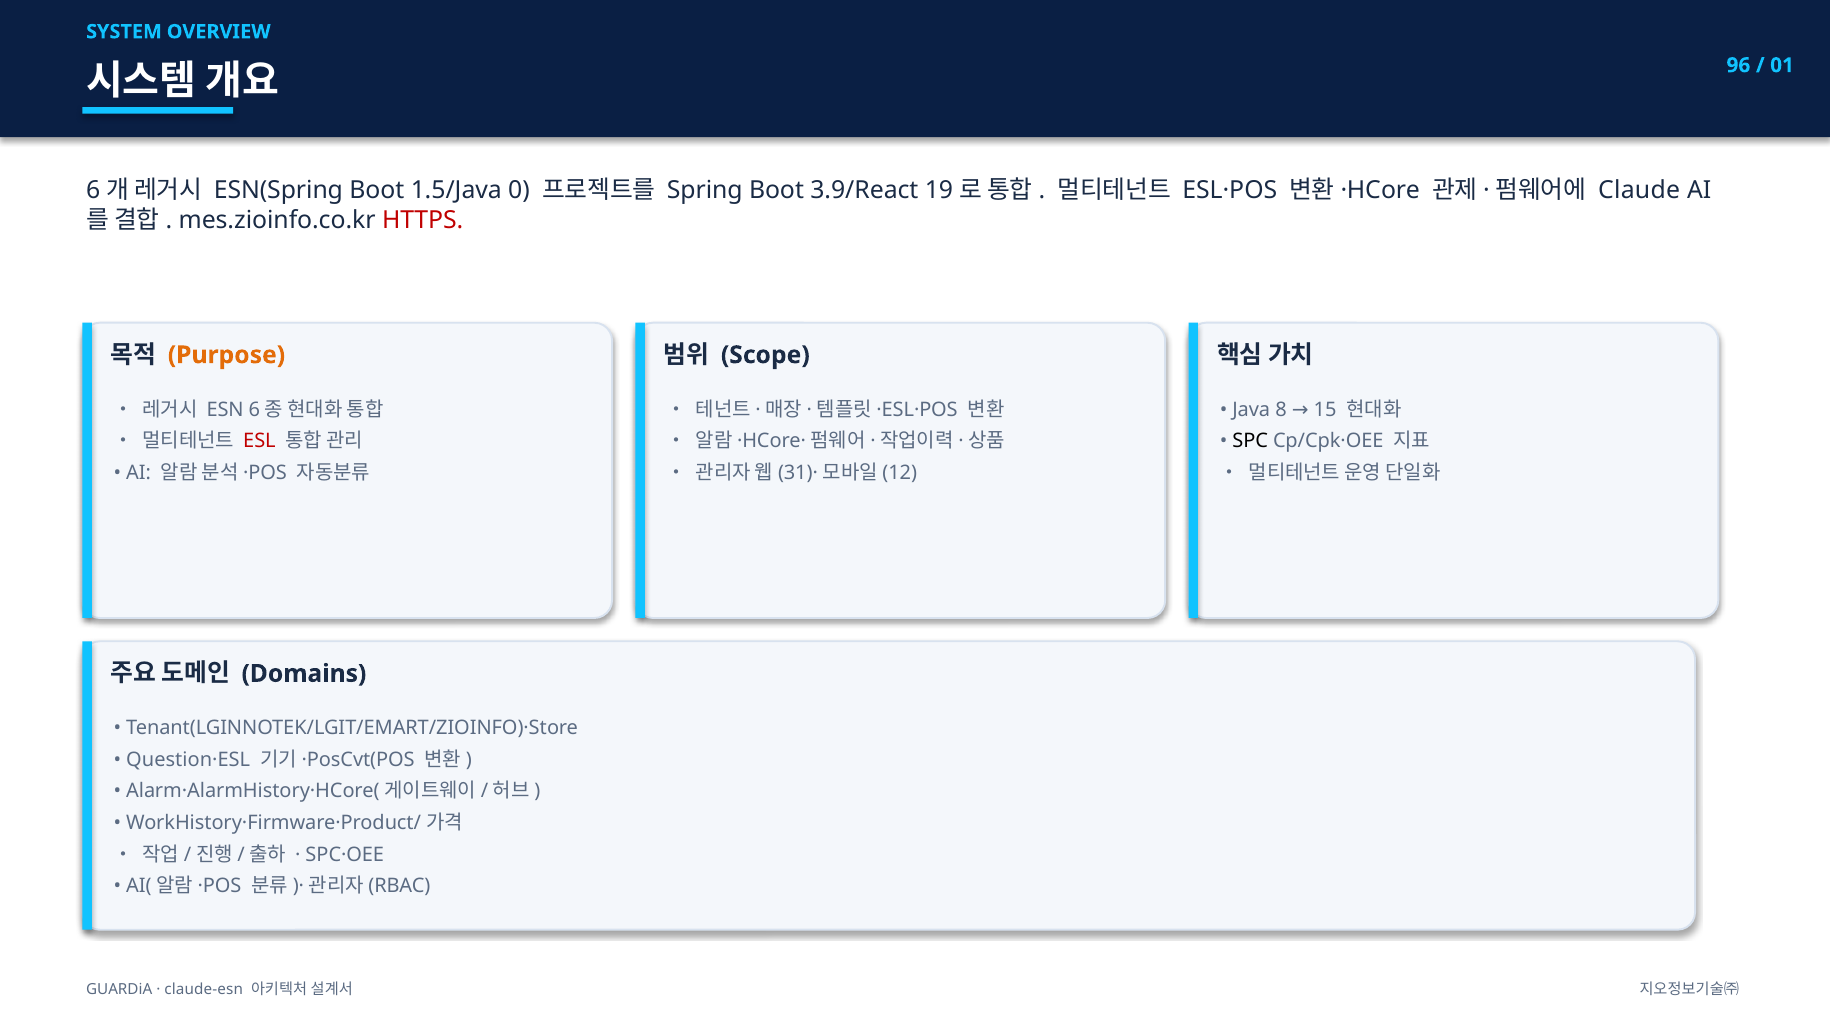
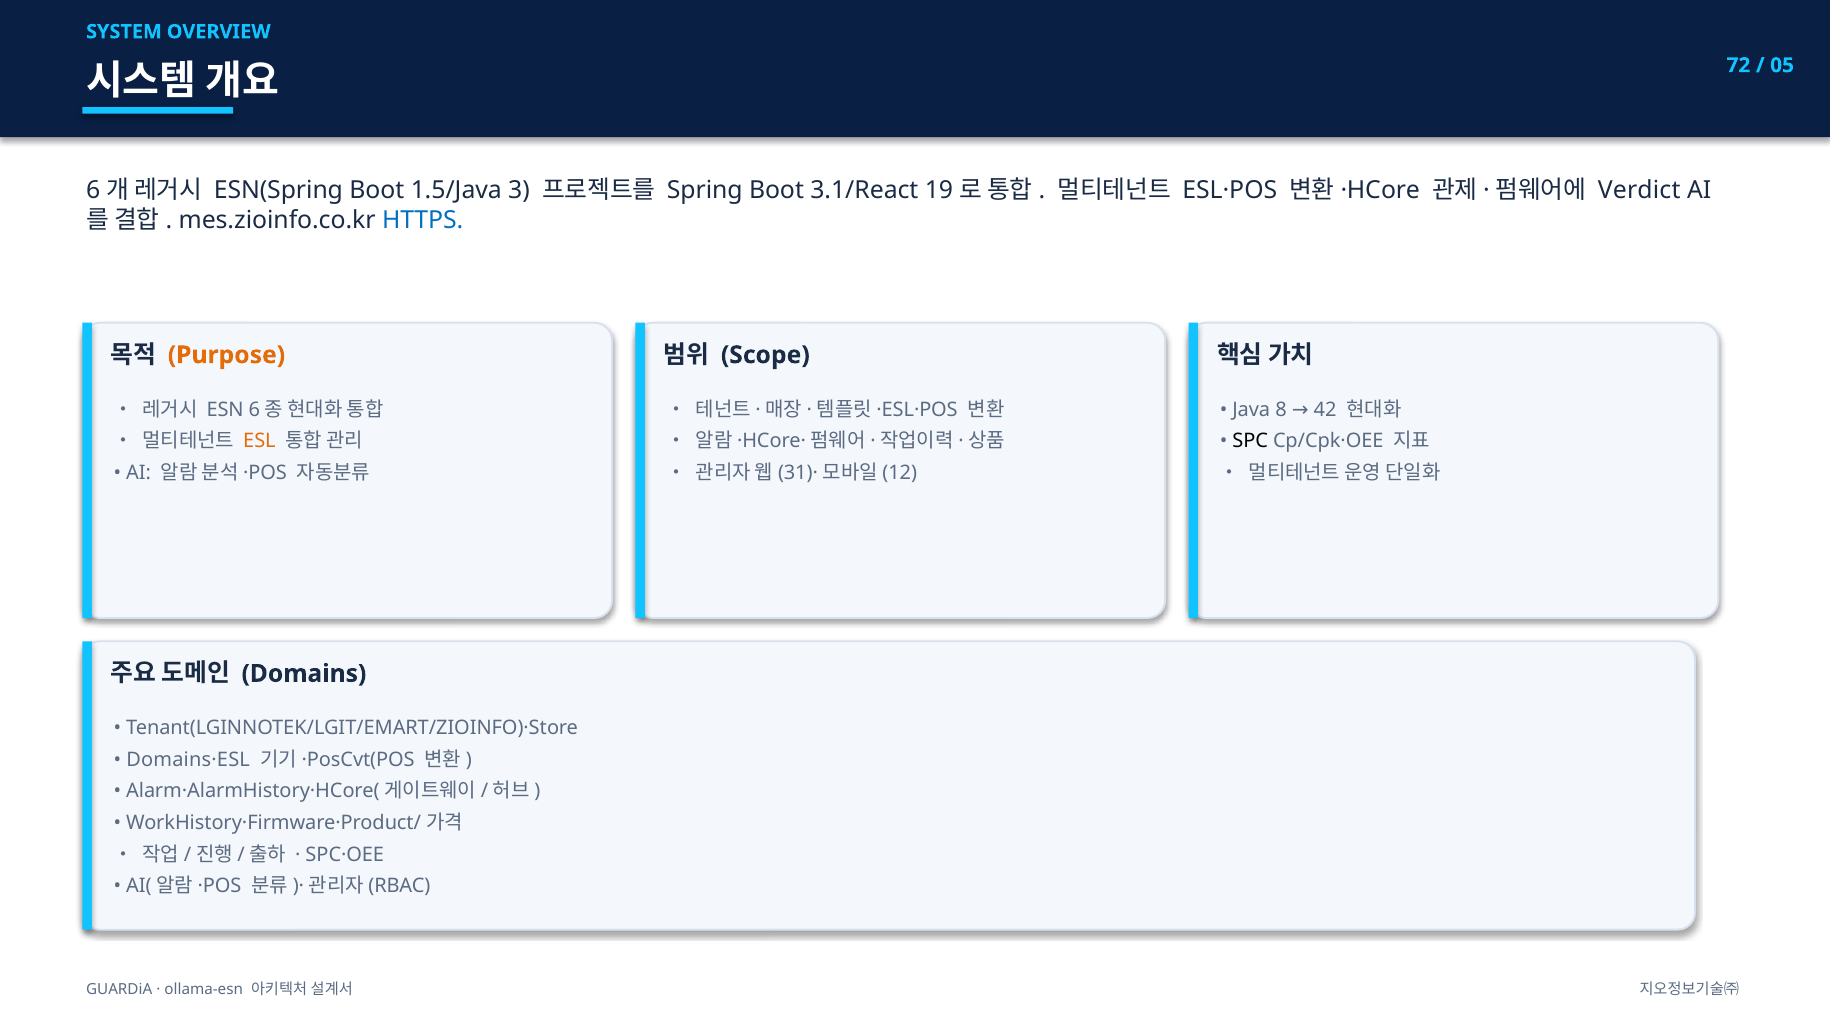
96: 96 -> 72
01: 01 -> 05
0: 0 -> 3
3.9/React: 3.9/React -> 3.1/React
Claude: Claude -> Verdict
HTTPS colour: red -> blue
15: 15 -> 42
ESL colour: red -> orange
Question·ESL: Question·ESL -> Domains·ESL
claude-esn: claude-esn -> ollama-esn
